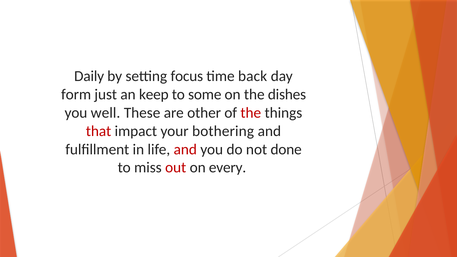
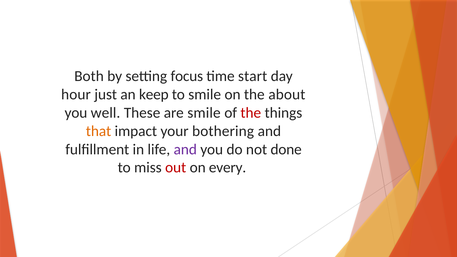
Daily: Daily -> Both
back: back -> start
form: form -> hour
to some: some -> smile
dishes: dishes -> about
are other: other -> smile
that colour: red -> orange
and at (185, 149) colour: red -> purple
